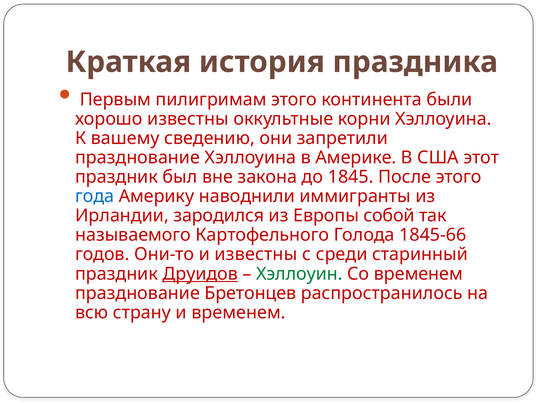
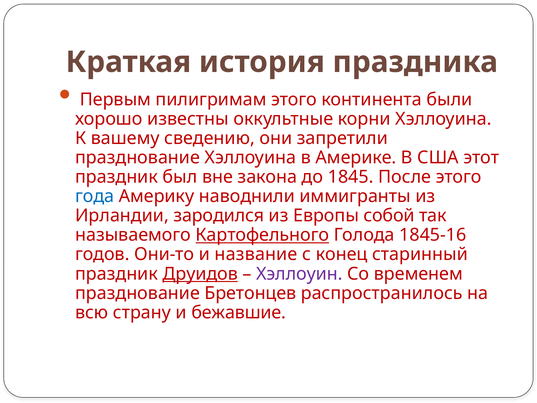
Картофельного underline: none -> present
1845-66: 1845-66 -> 1845-16
и известны: известны -> название
среди: среди -> конец
Хэллоуин colour: green -> purple
и временем: временем -> бежавшие
